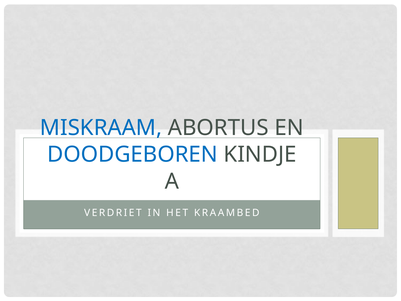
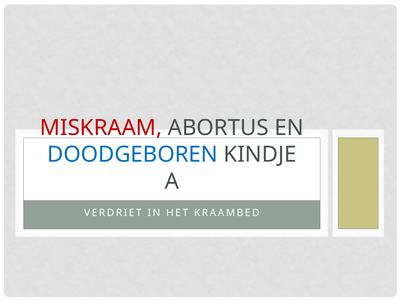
MISKRAAM colour: blue -> red
